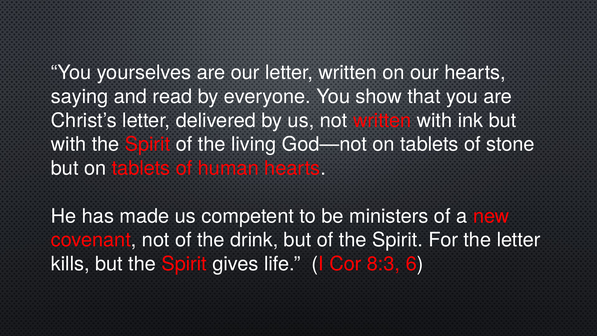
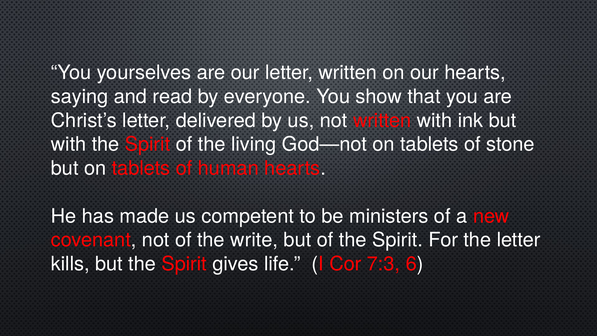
drink: drink -> write
8:3: 8:3 -> 7:3
